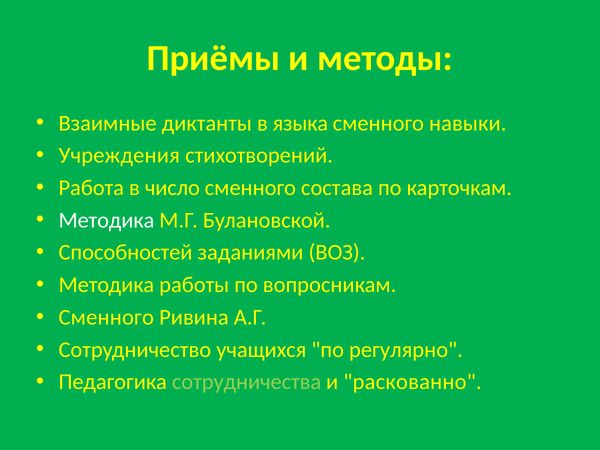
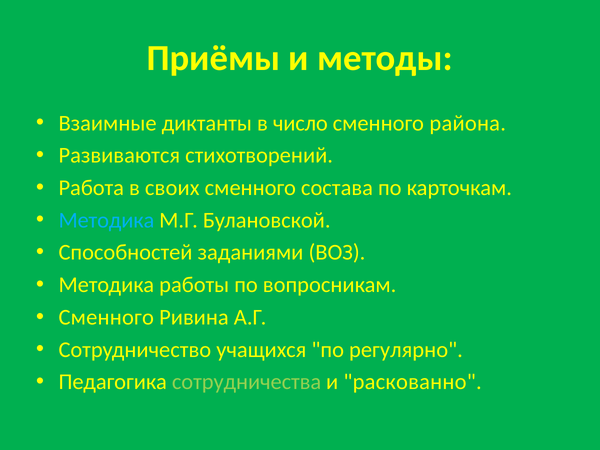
языка: языка -> число
навыки: навыки -> района
Учреждения: Учреждения -> Развиваются
число: число -> своих
Методика at (106, 220) colour: white -> light blue
